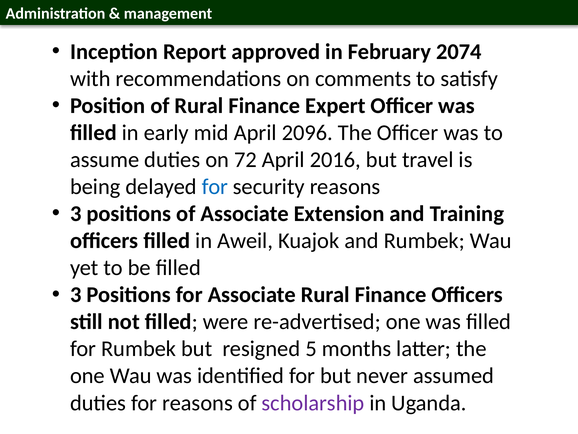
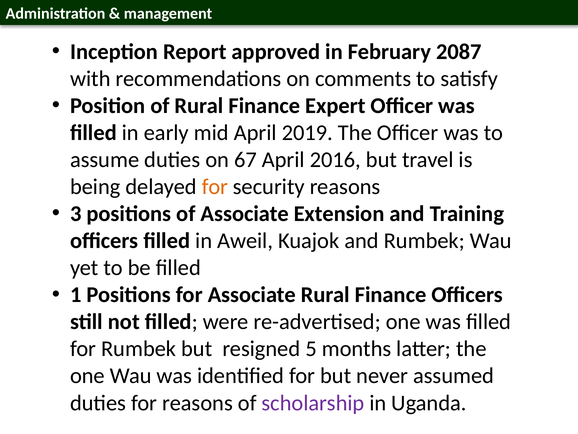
2074: 2074 -> 2087
2096: 2096 -> 2019
72: 72 -> 67
for at (215, 187) colour: blue -> orange
3 at (76, 295): 3 -> 1
